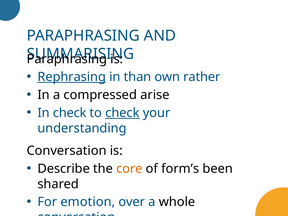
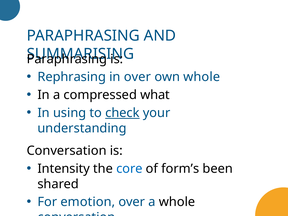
Rephrasing underline: present -> none
in than: than -> over
own rather: rather -> whole
arise: arise -> what
In check: check -> using
Describe: Describe -> Intensity
core colour: orange -> blue
